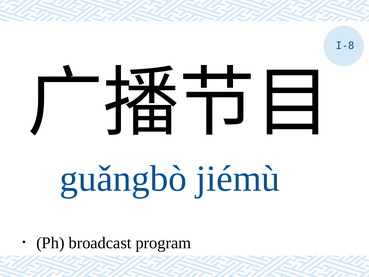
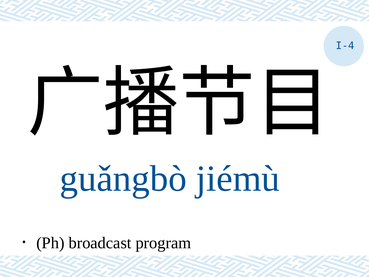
I-8: I-8 -> I-4
